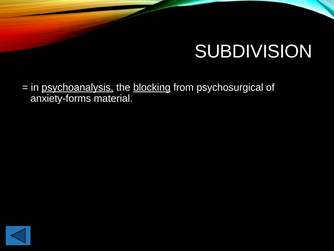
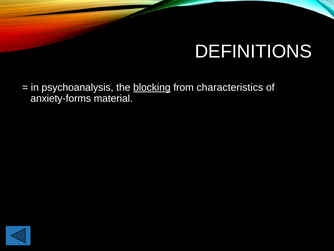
SUBDIVISION: SUBDIVISION -> DEFINITIONS
psychoanalysis underline: present -> none
psychosurgical: psychosurgical -> characteristics
